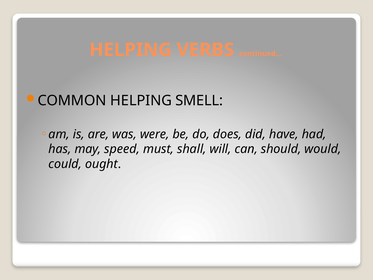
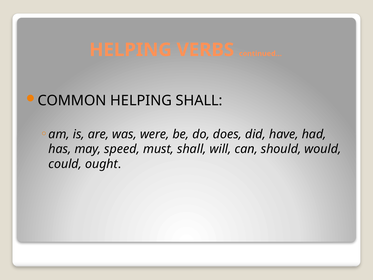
HELPING SMELL: SMELL -> SHALL
